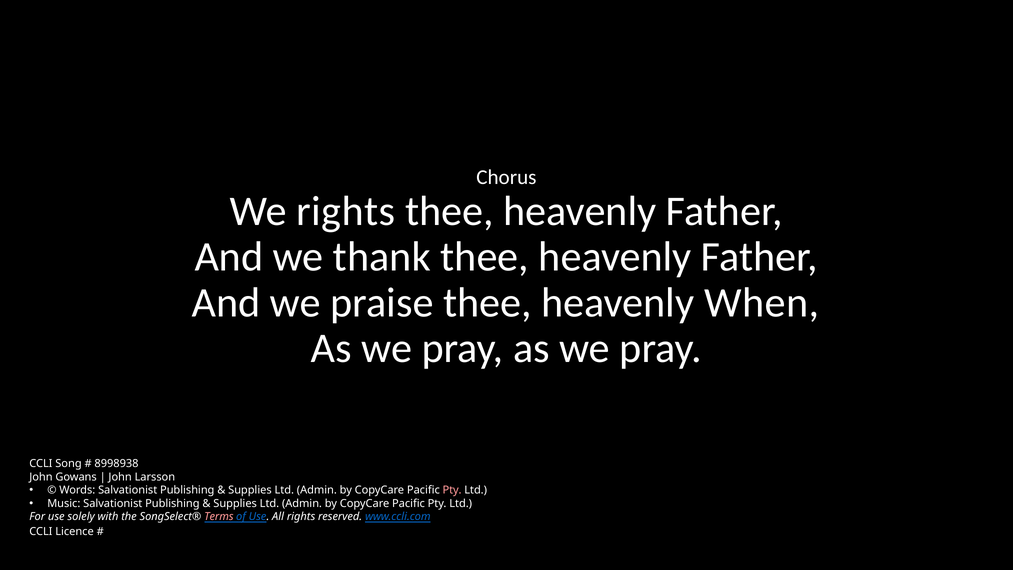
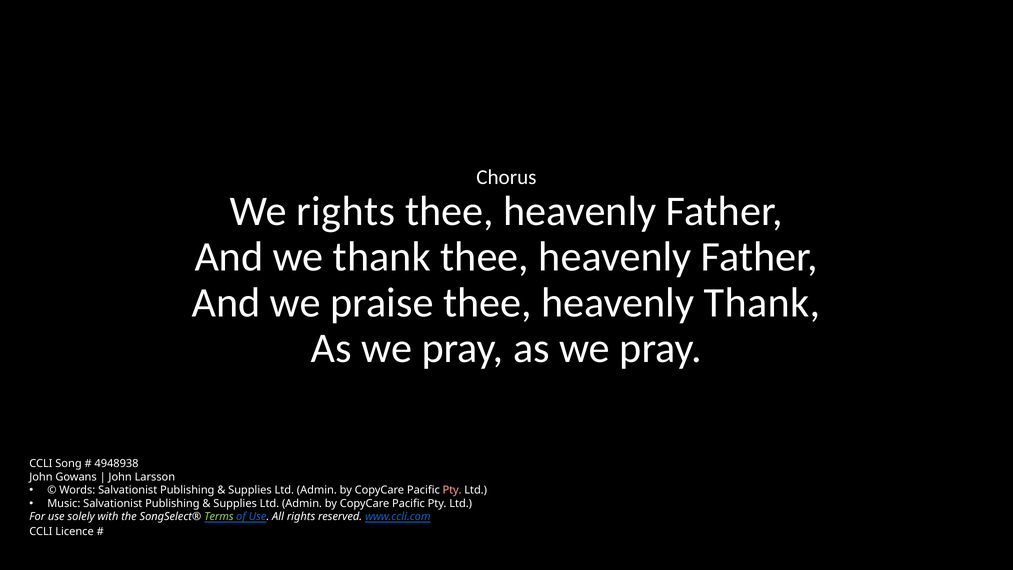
heavenly When: When -> Thank
8998938: 8998938 -> 4948938
Terms colour: pink -> light green
